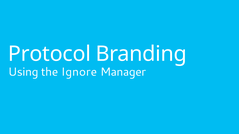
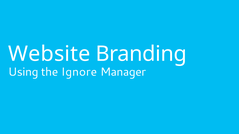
Protocol: Protocol -> Website
